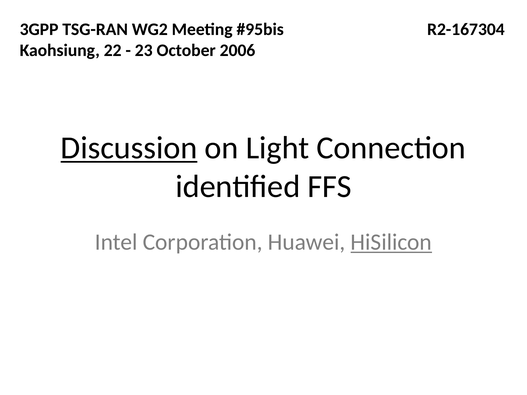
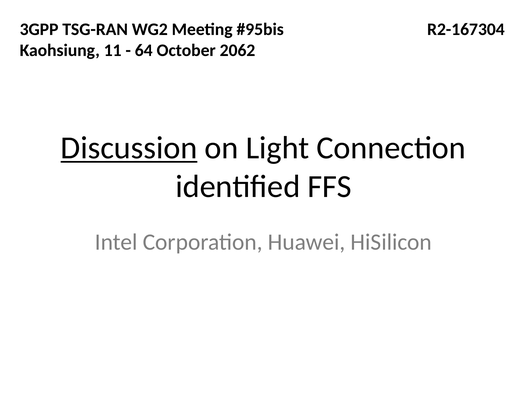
22: 22 -> 11
23: 23 -> 64
2006: 2006 -> 2062
HiSilicon underline: present -> none
